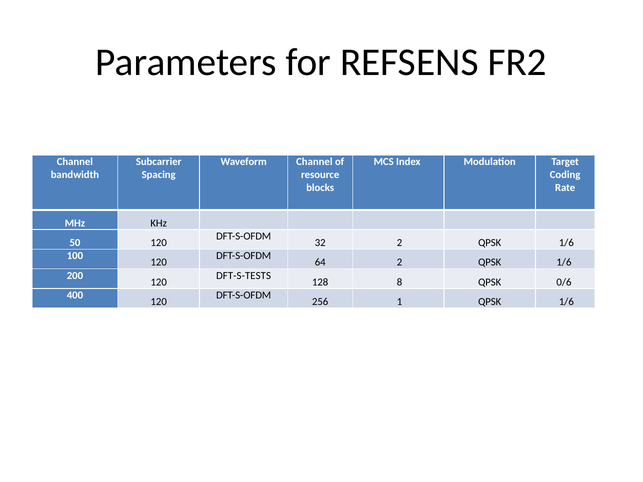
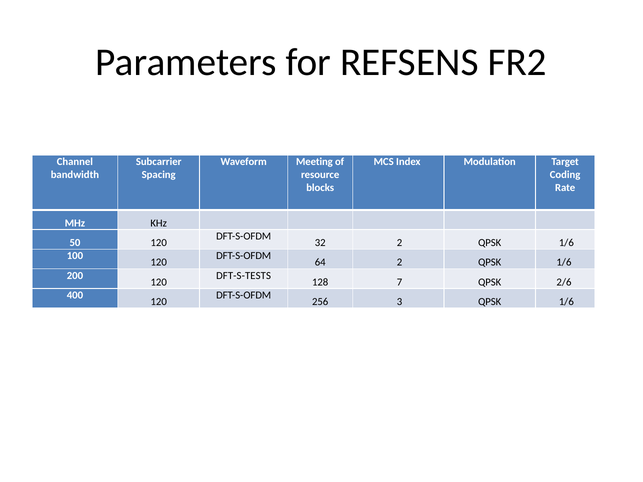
Waveform Channel: Channel -> Meeting
8: 8 -> 7
0/6: 0/6 -> 2/6
1: 1 -> 3
